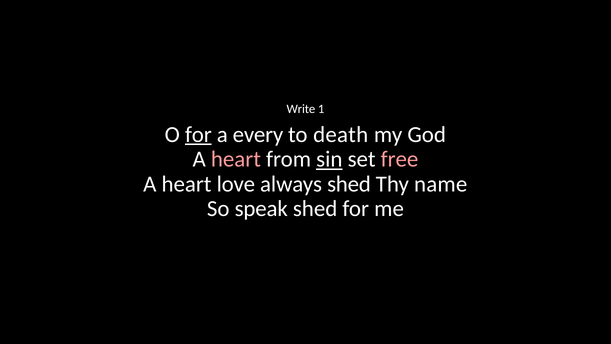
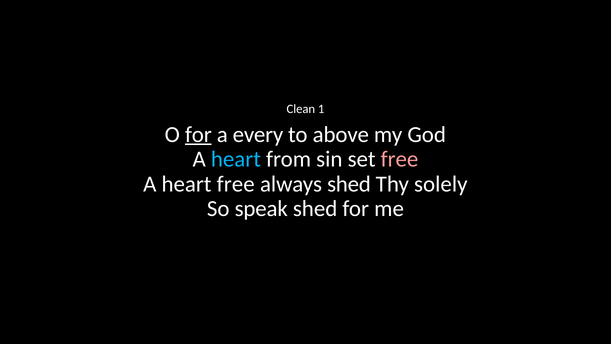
Write: Write -> Clean
death: death -> above
heart at (236, 159) colour: pink -> light blue
sin underline: present -> none
heart love: love -> free
name: name -> solely
